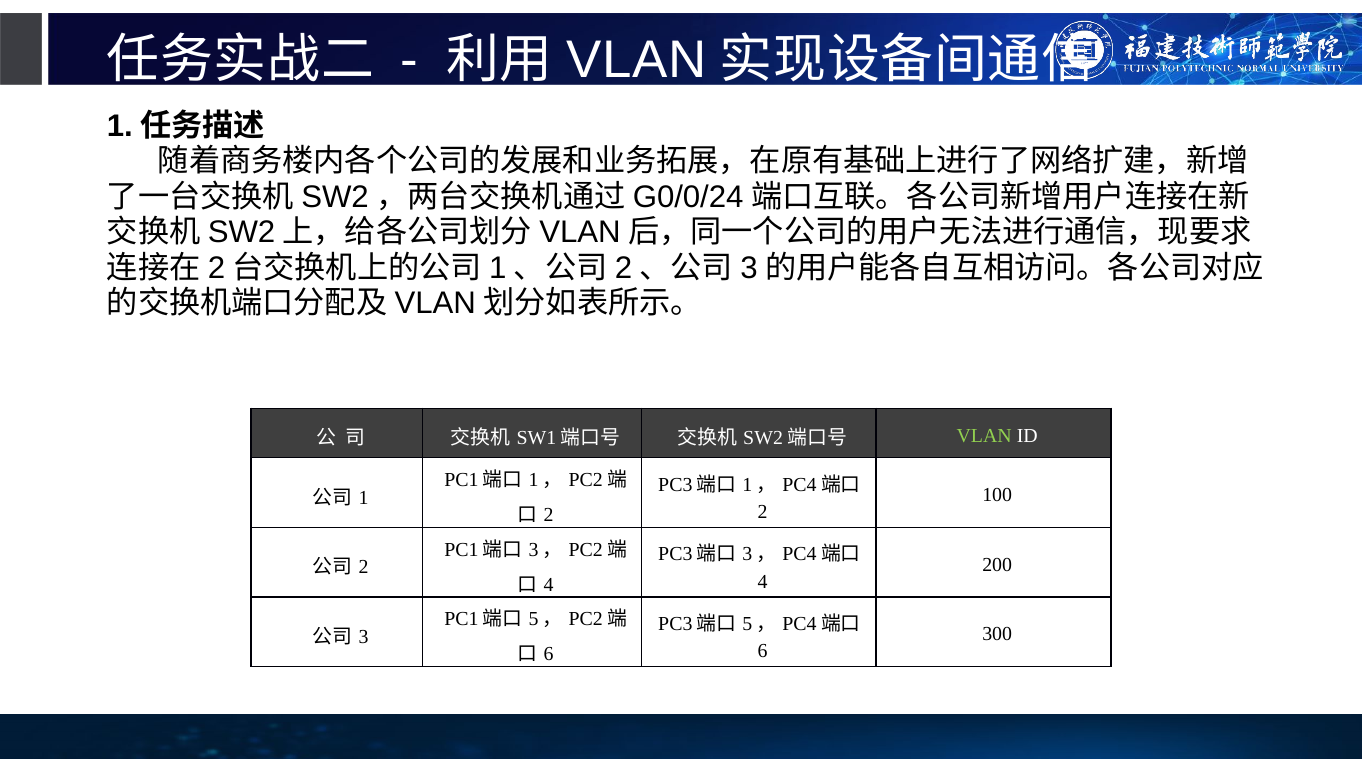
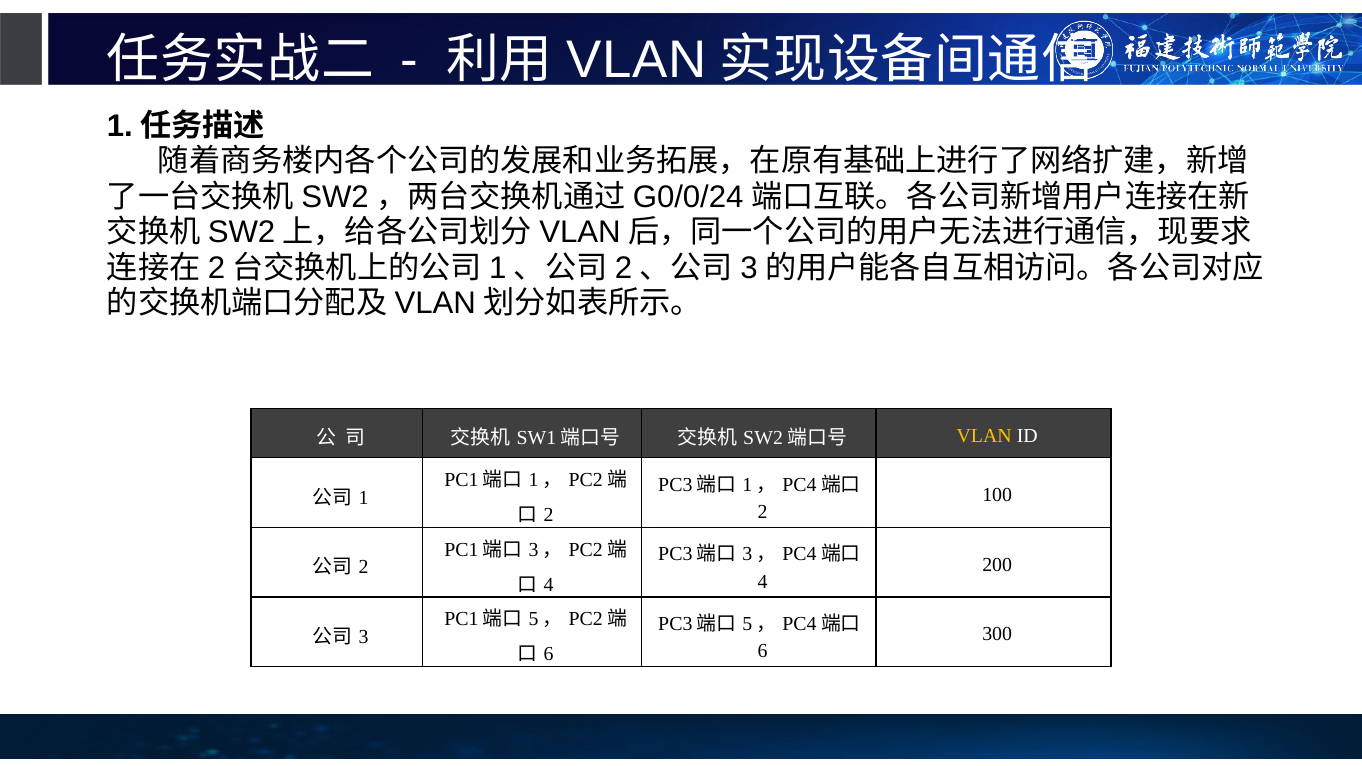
VLAN at (984, 436) colour: light green -> yellow
